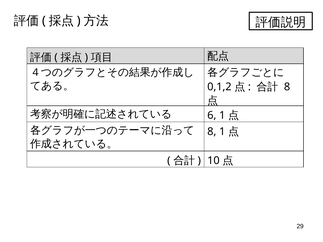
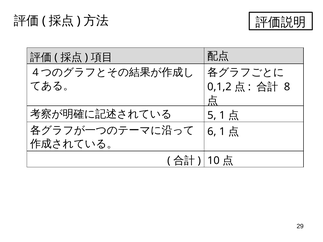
6: 6 -> 5
8 at (212, 132): 8 -> 6
